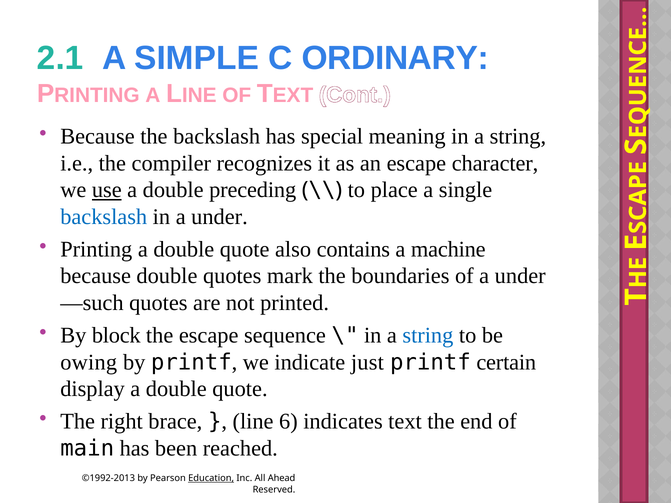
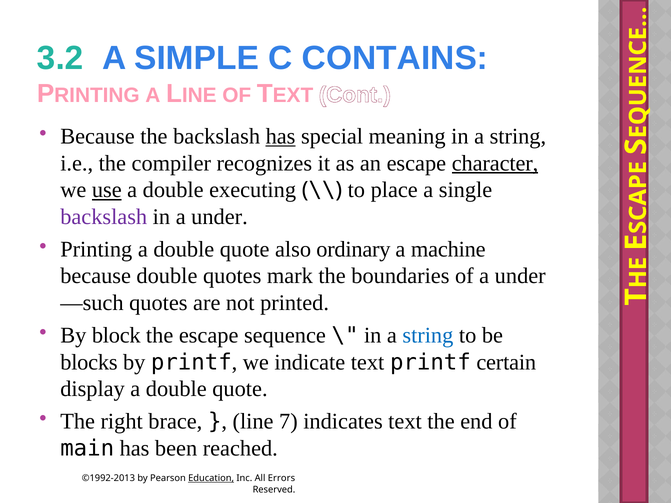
2.1: 2.1 -> 3.2
ORDINARY: ORDINARY -> CONTAINS
has at (281, 136) underline: none -> present
character underline: none -> present
preceding: preceding -> executing
backslash at (104, 217) colour: blue -> purple
contains: contains -> ordinary
owing: owing -> blocks
indicate just: just -> text
6: 6 -> 7
Ahead: Ahead -> Errors
